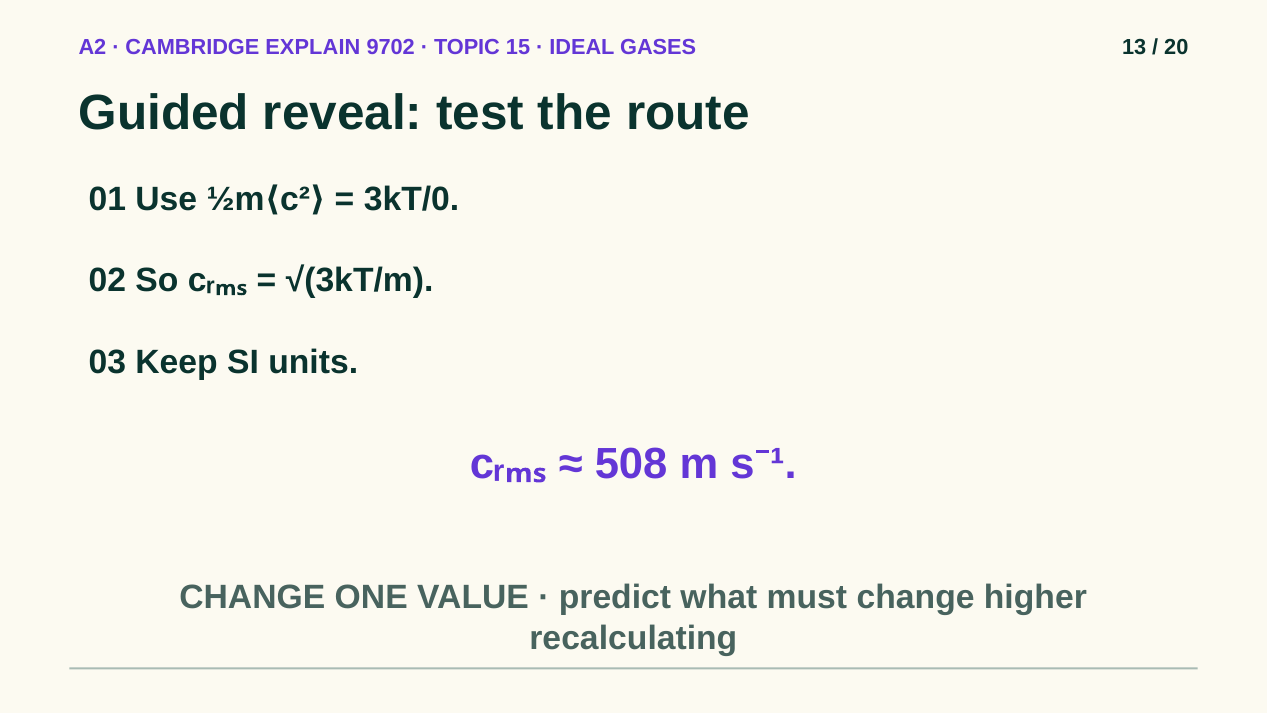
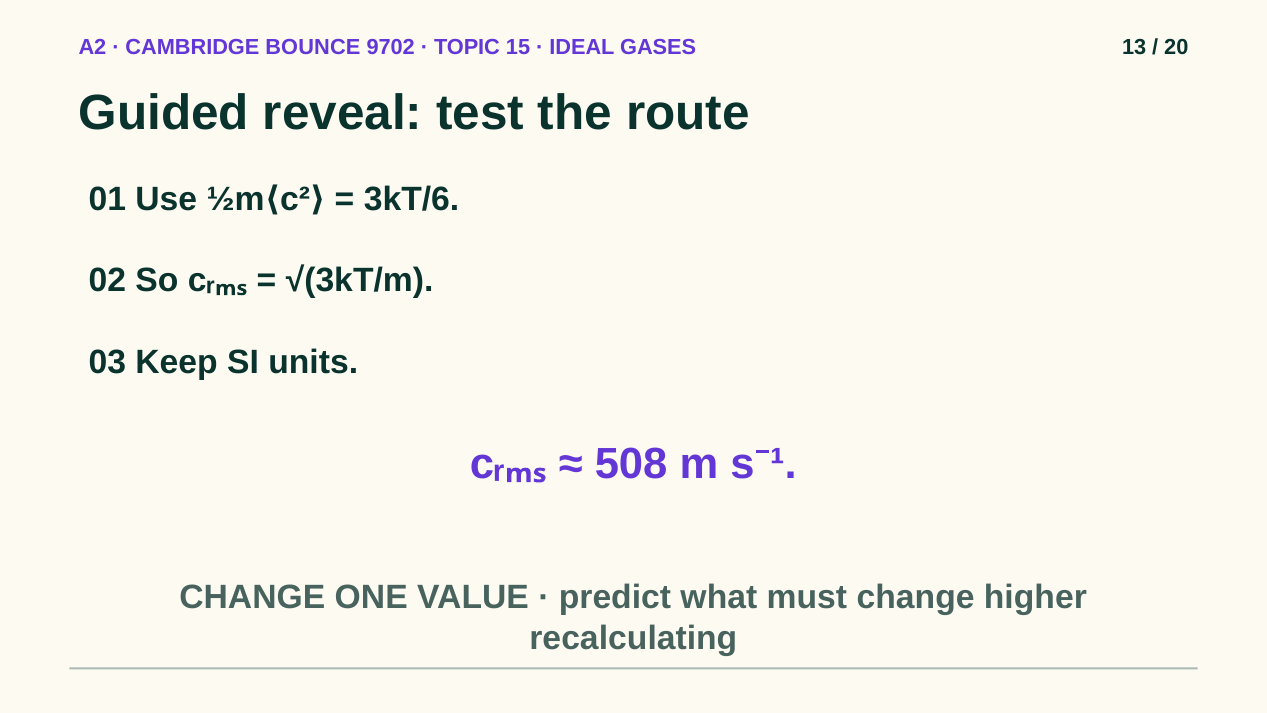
EXPLAIN: EXPLAIN -> BOUNCE
3kT/0: 3kT/0 -> 3kT/6
